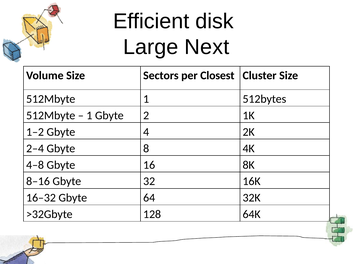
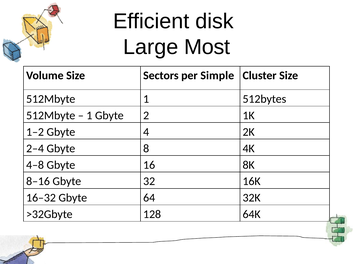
Next: Next -> Most
Closest: Closest -> Simple
